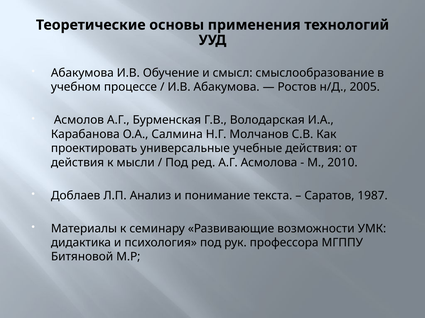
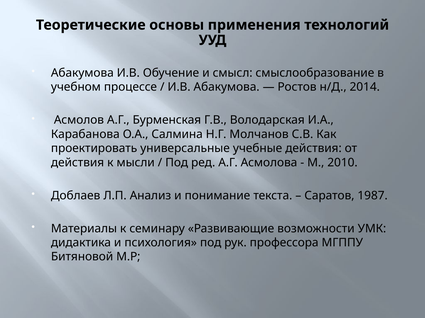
2005: 2005 -> 2014
